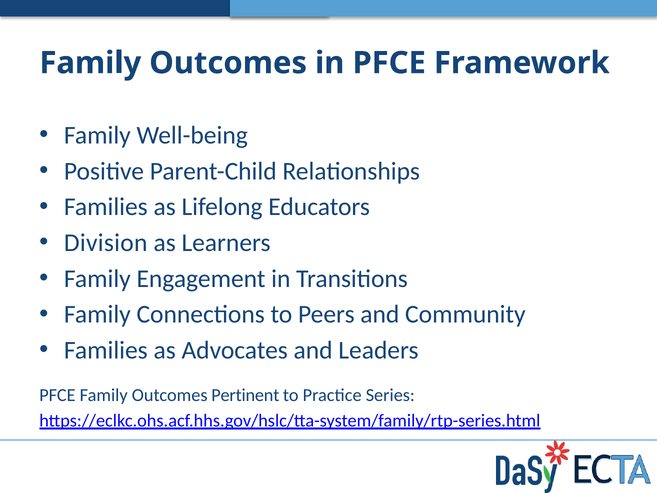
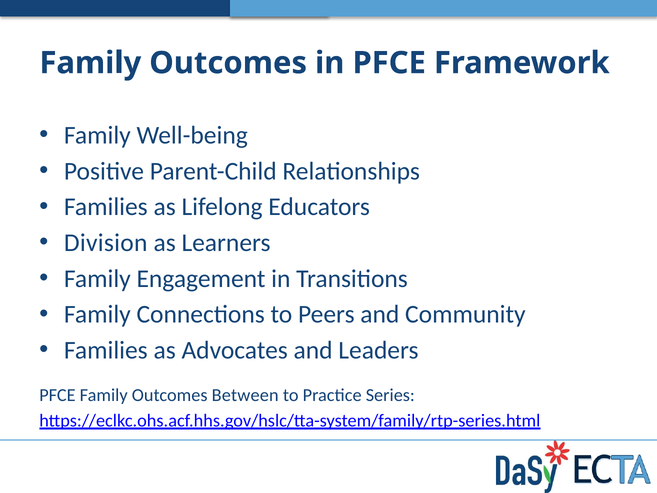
Pertinent: Pertinent -> Between
